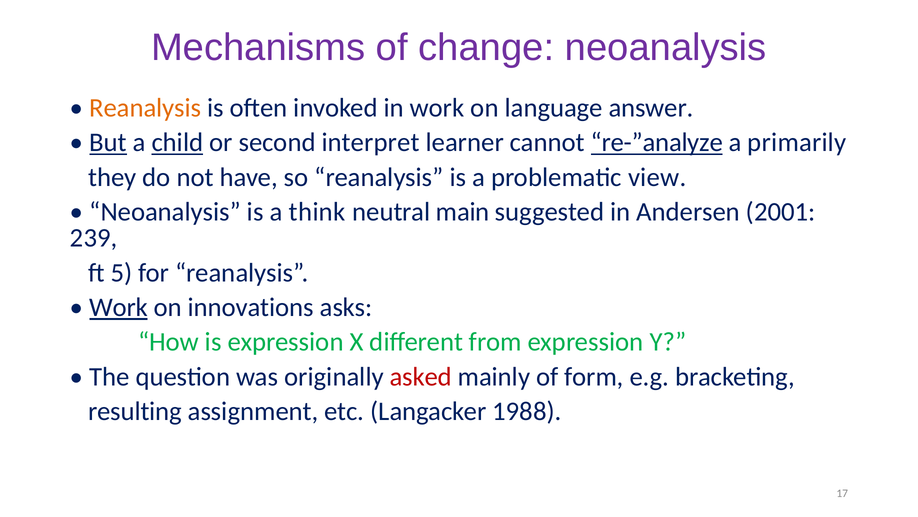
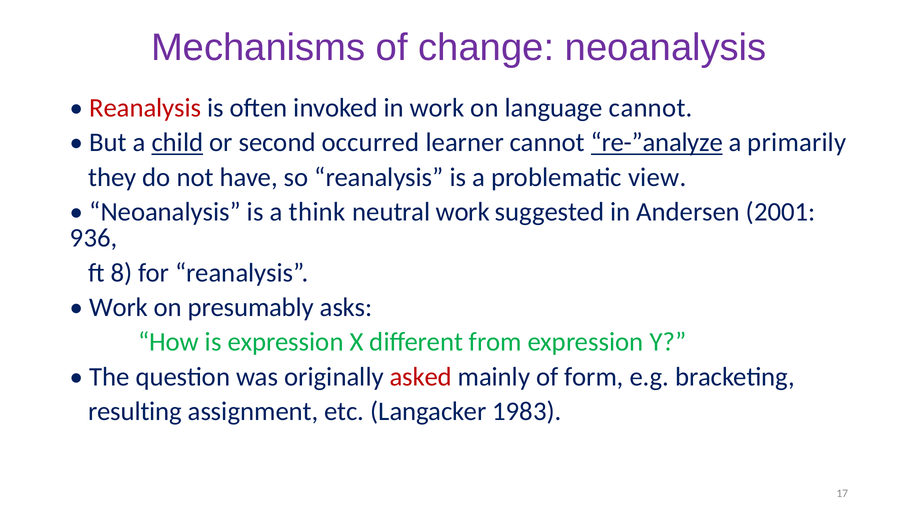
Reanalysis at (145, 108) colour: orange -> red
language answer: answer -> cannot
But underline: present -> none
interpret: interpret -> occurred
neutral main: main -> work
239: 239 -> 936
5: 5 -> 8
Work at (118, 307) underline: present -> none
innovations: innovations -> presumably
1988: 1988 -> 1983
